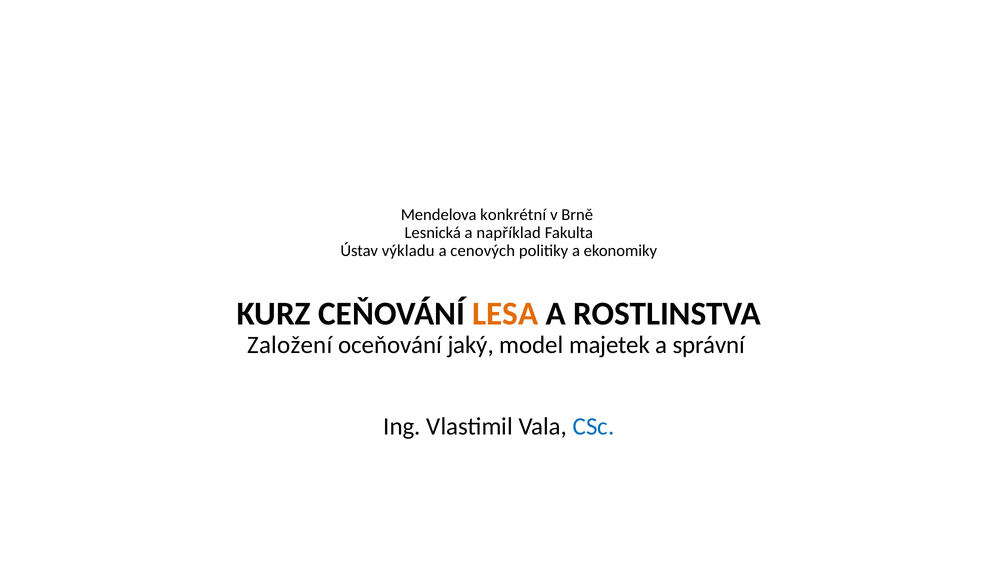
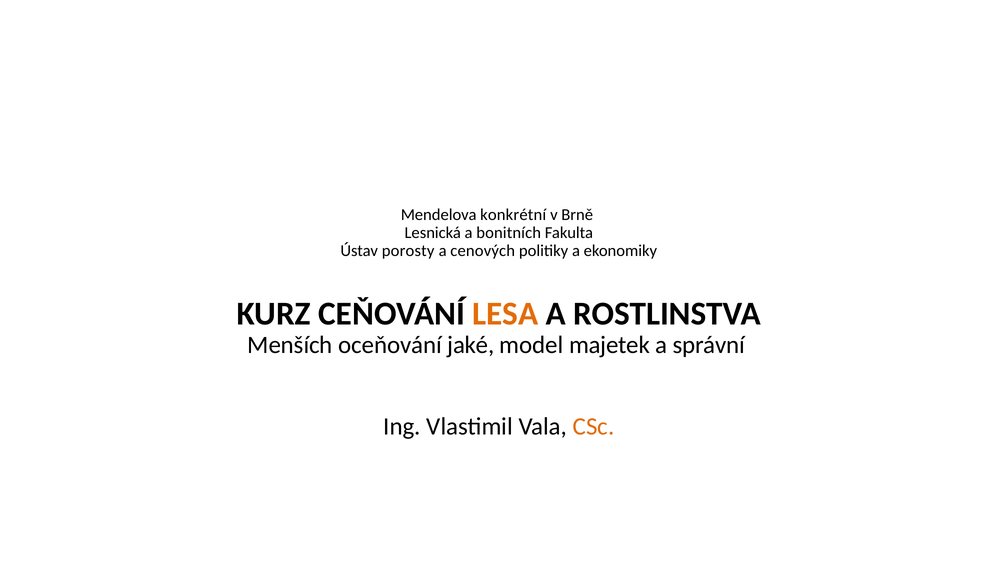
například: například -> bonitních
výkladu: výkladu -> porosty
Založení: Založení -> Menších
jaký: jaký -> jaké
CSc colour: blue -> orange
